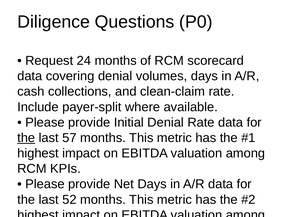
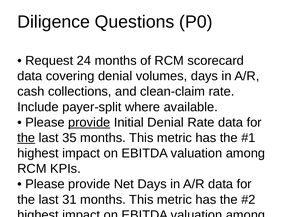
provide at (89, 122) underline: none -> present
57: 57 -> 35
52: 52 -> 31
